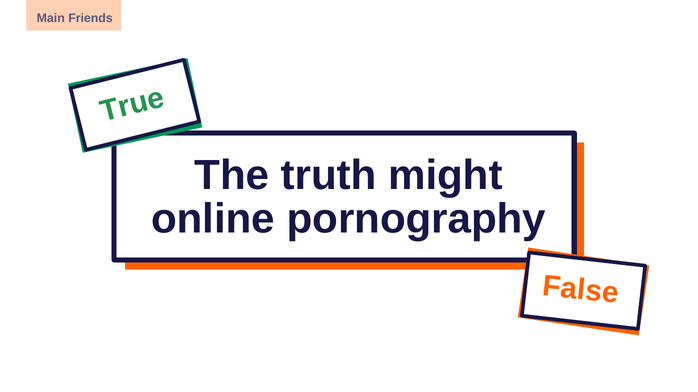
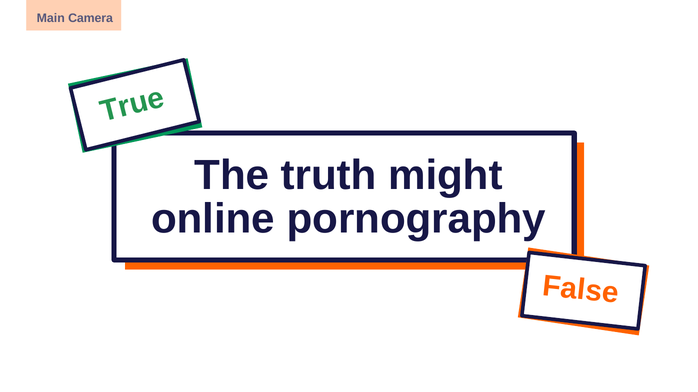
Friends: Friends -> Camera
